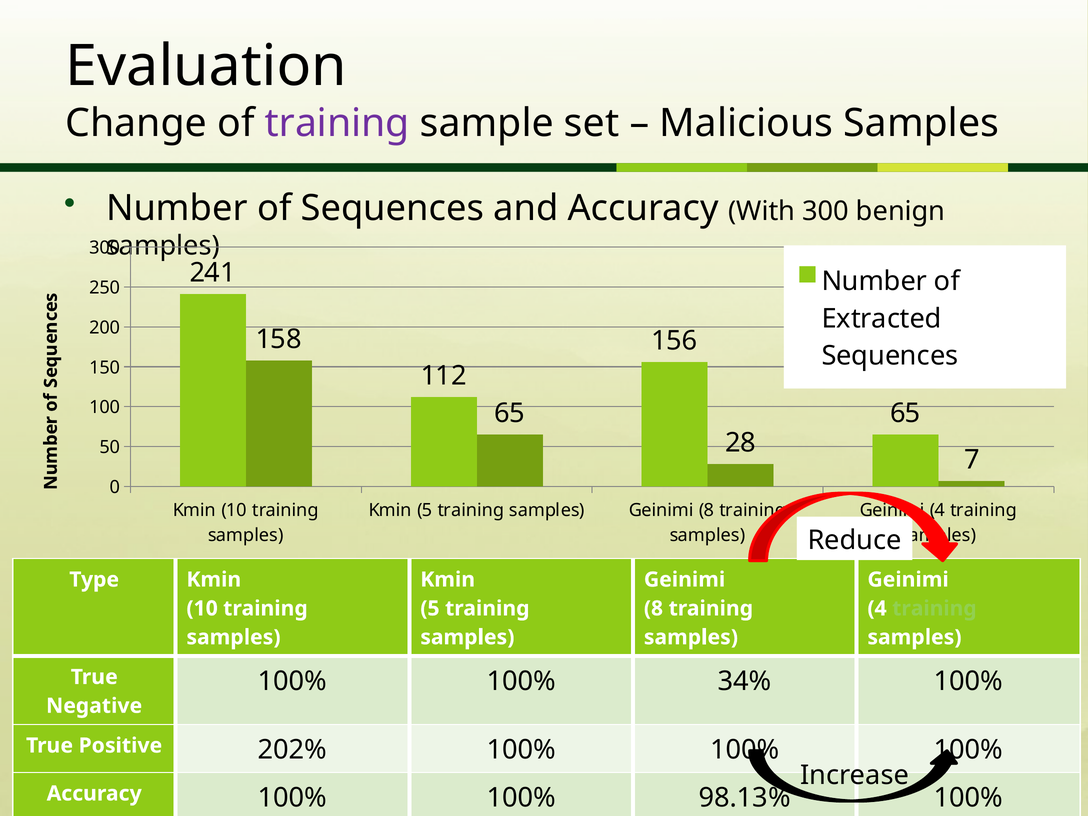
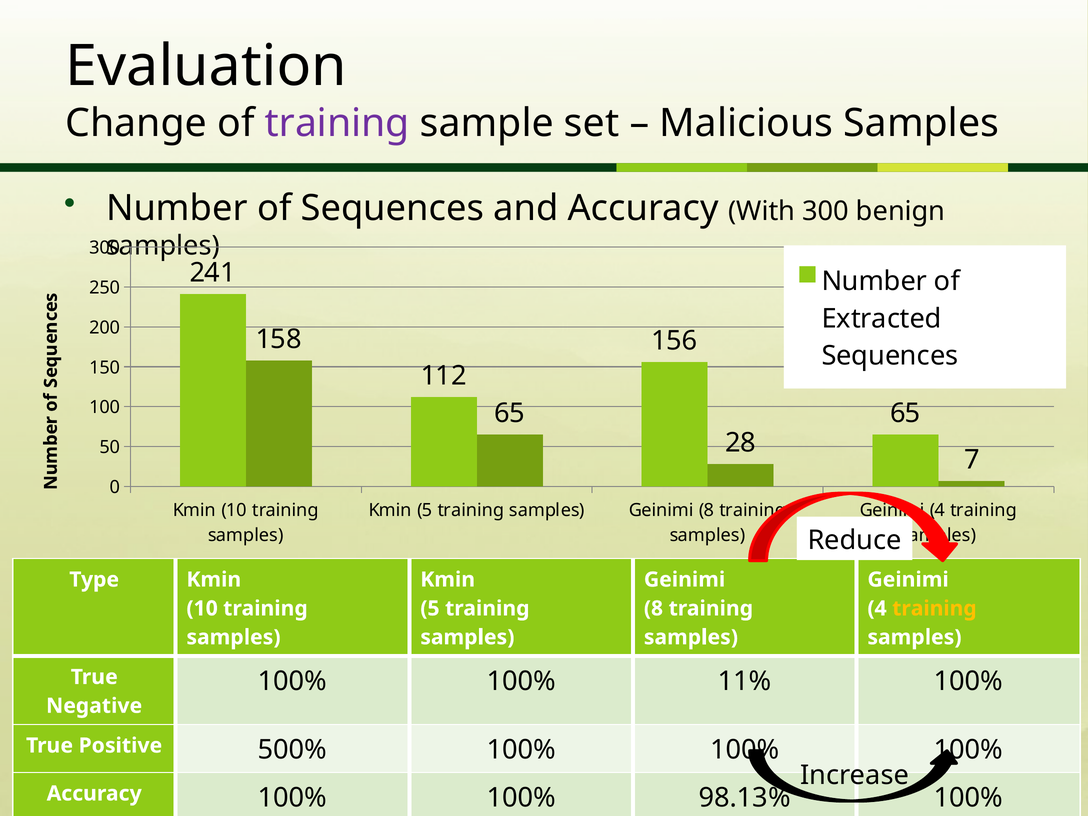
training at (934, 608) colour: light green -> yellow
34%: 34% -> 11%
202%: 202% -> 500%
